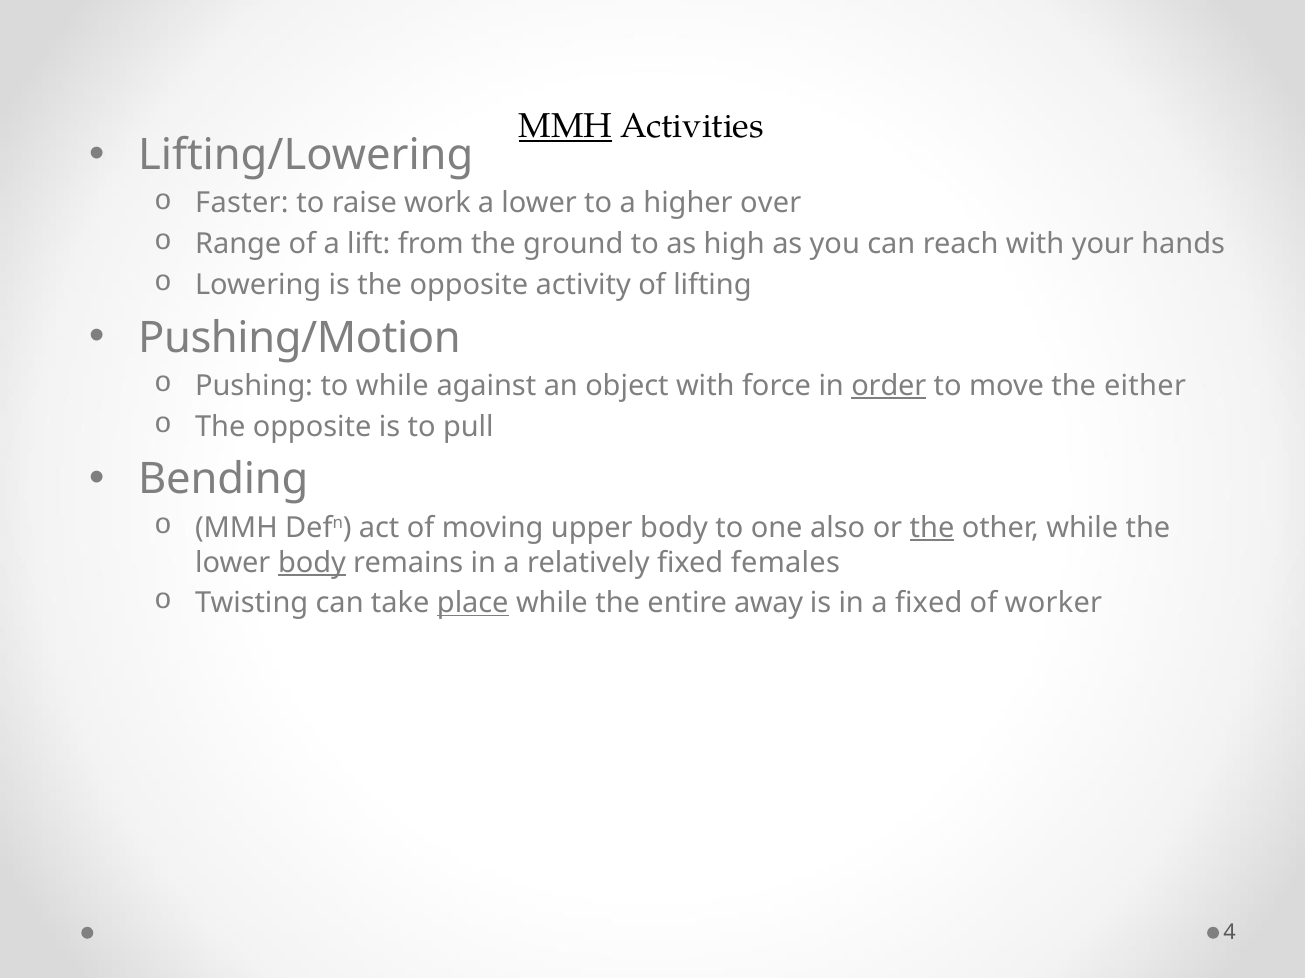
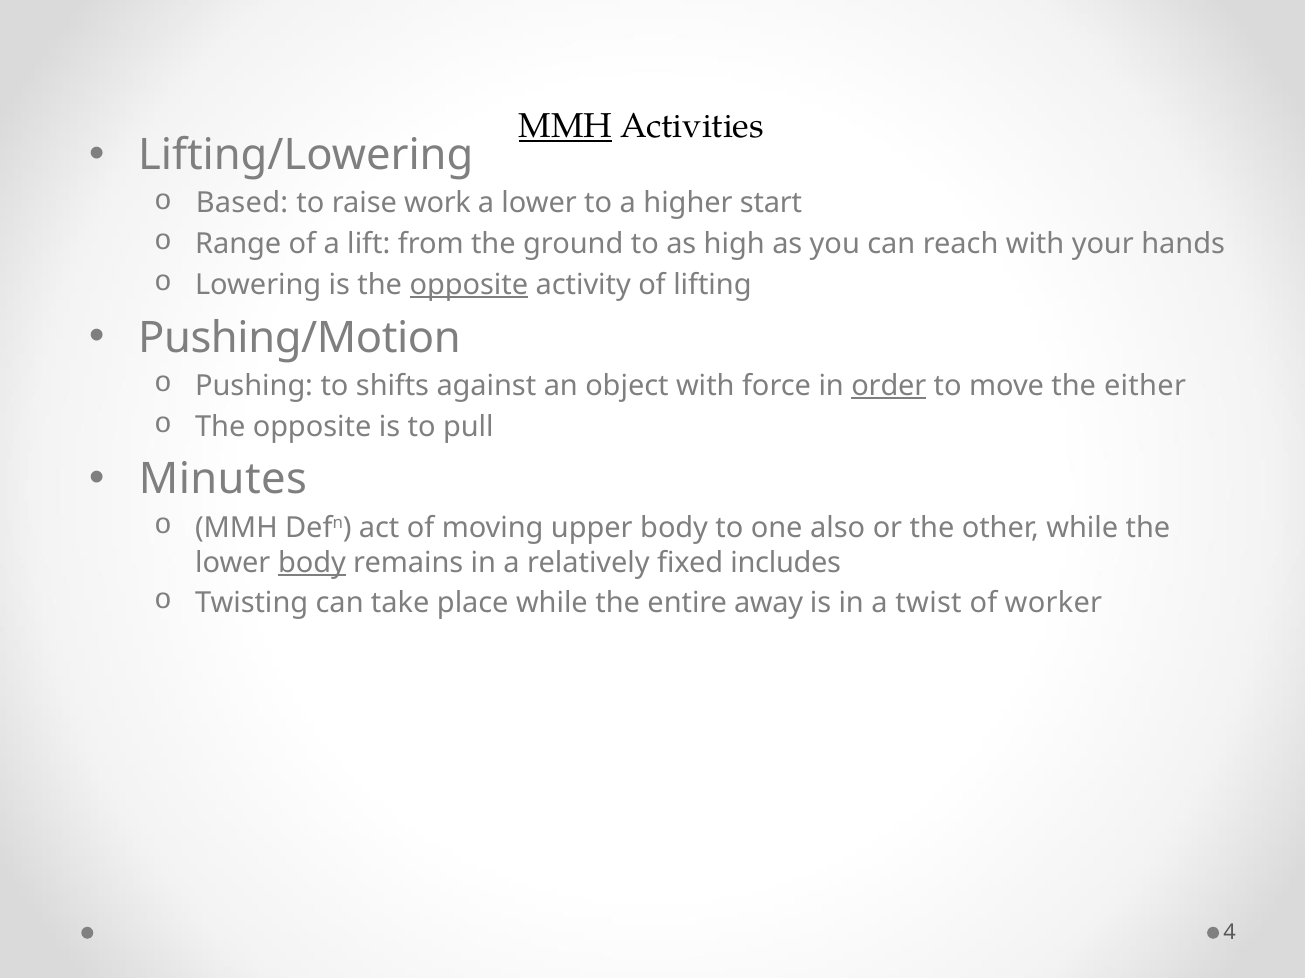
Faster: Faster -> Based
over: over -> start
opposite at (469, 285) underline: none -> present
to while: while -> shifts
Bending: Bending -> Minutes
the at (932, 528) underline: present -> none
females: females -> includes
place underline: present -> none
a fixed: fixed -> twist
